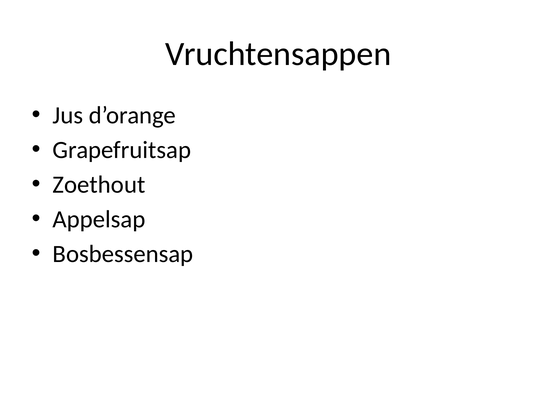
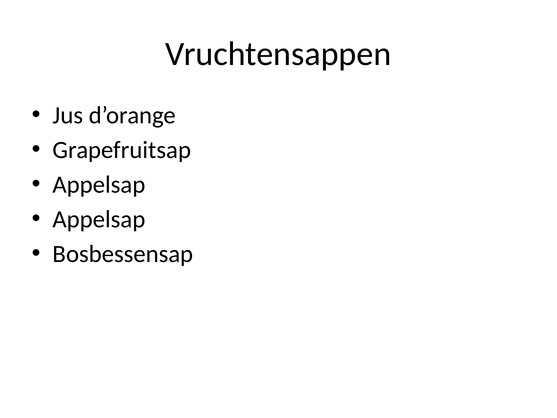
Zoethout at (99, 184): Zoethout -> Appelsap
